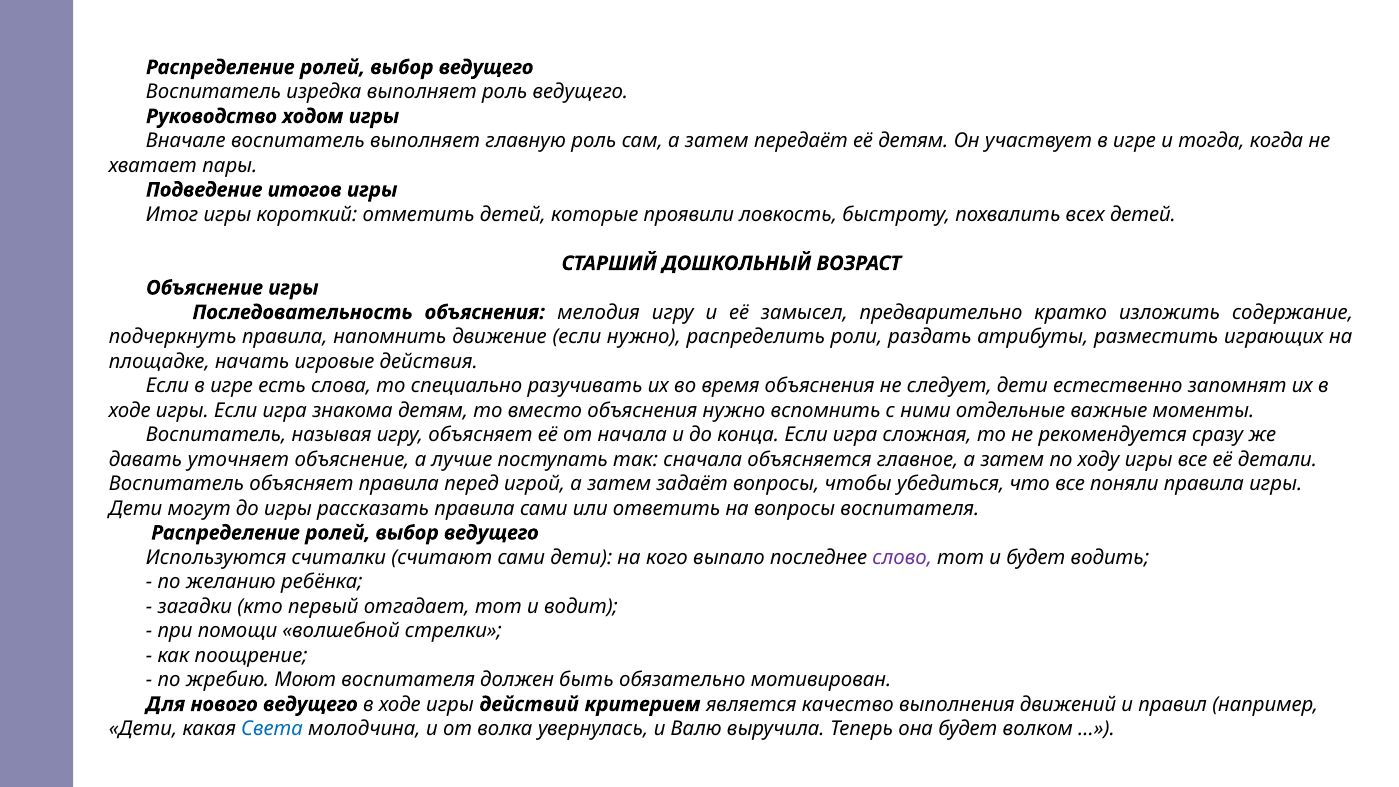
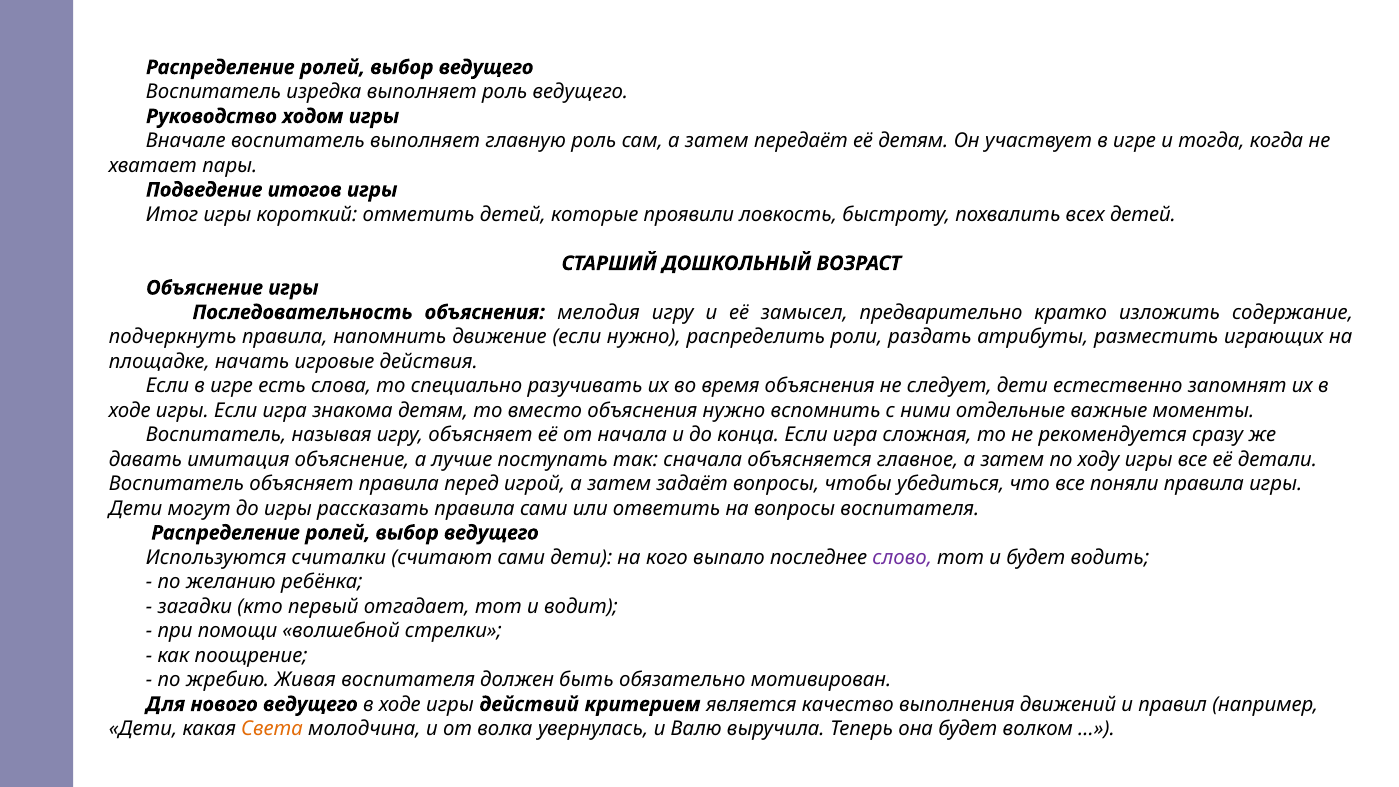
уточняет: уточняет -> имитация
Моют: Моют -> Живая
Света colour: blue -> orange
